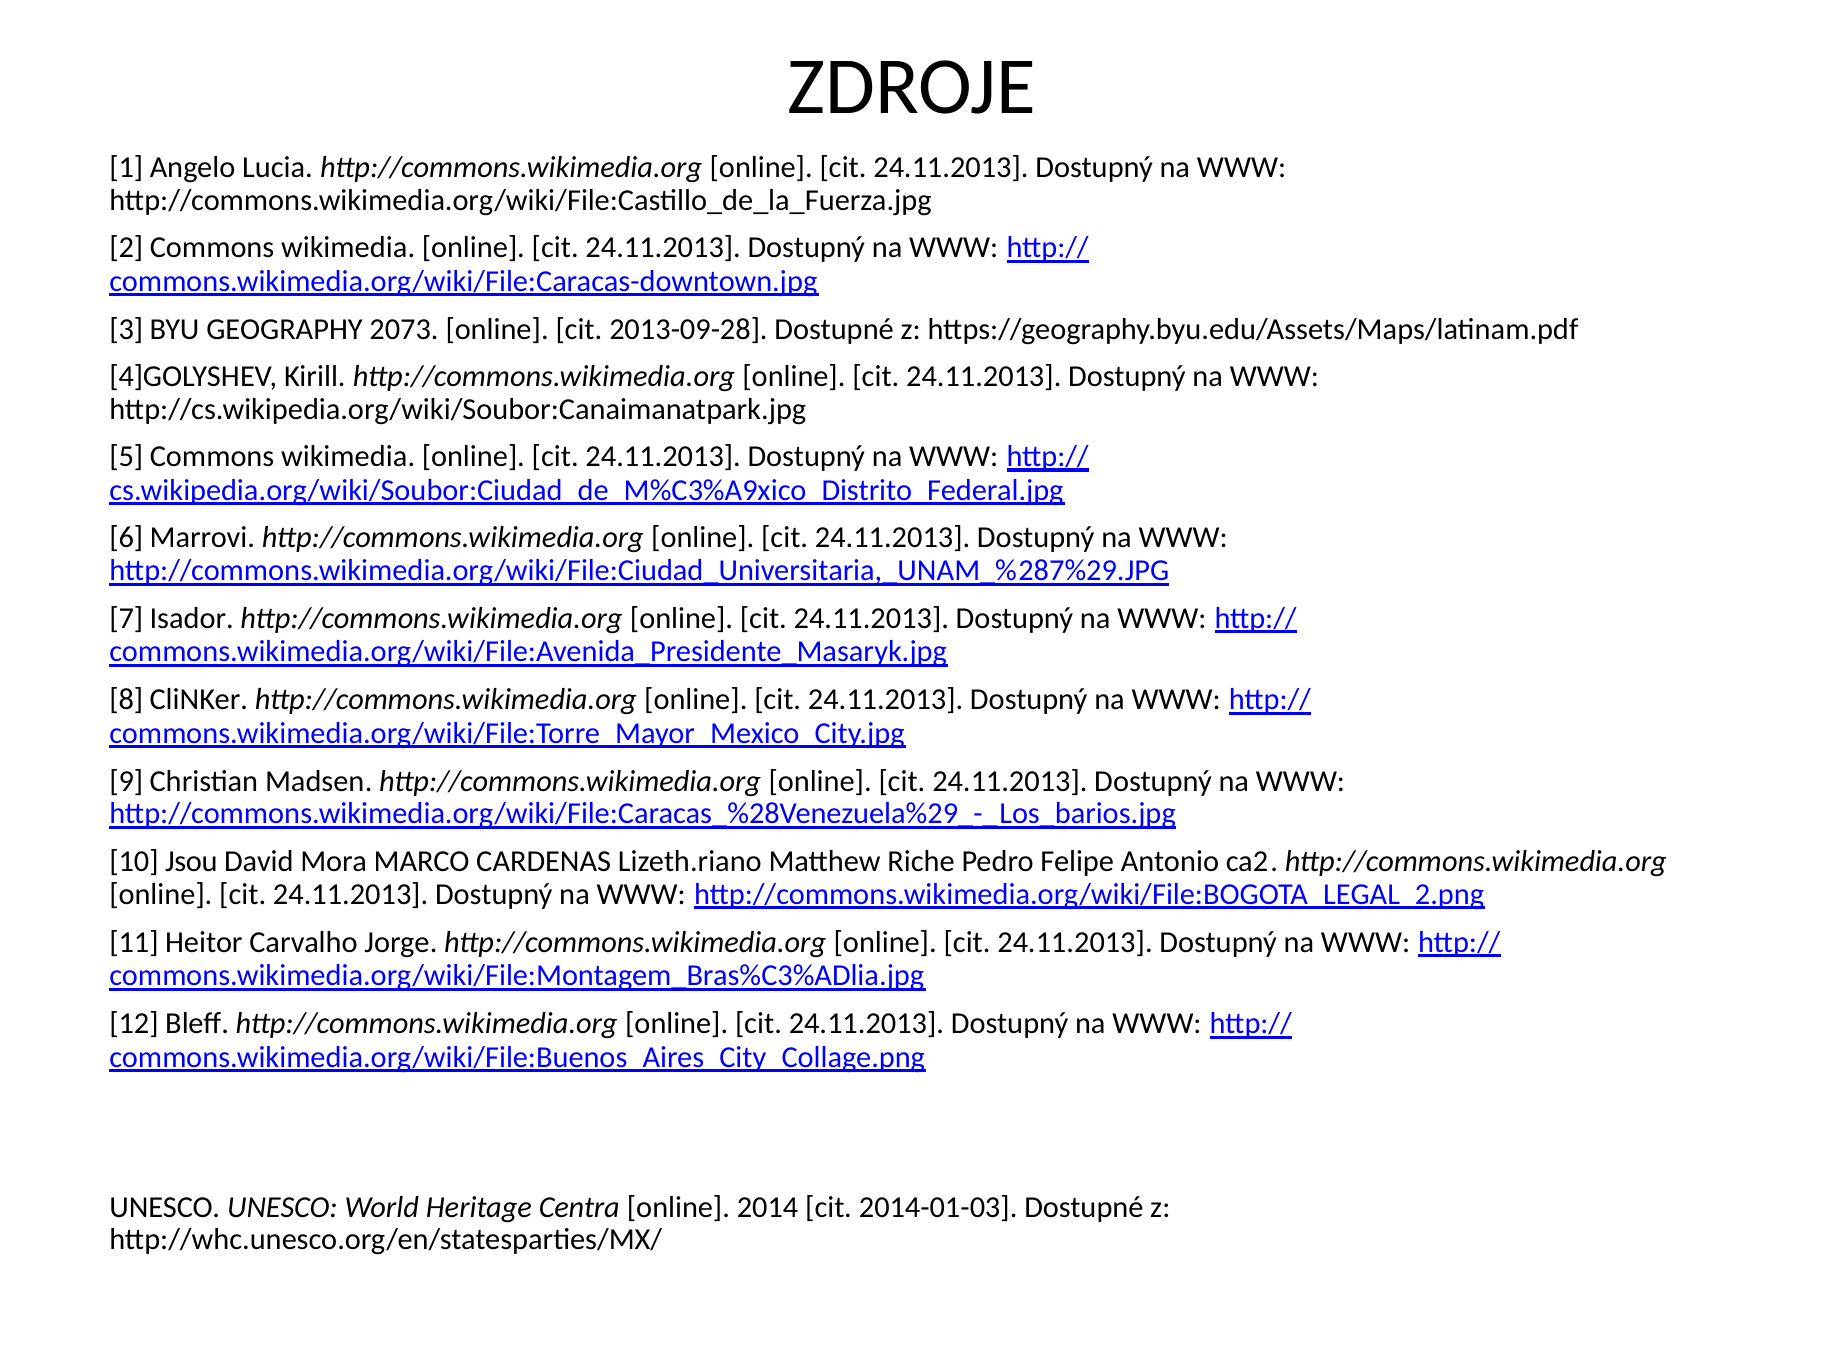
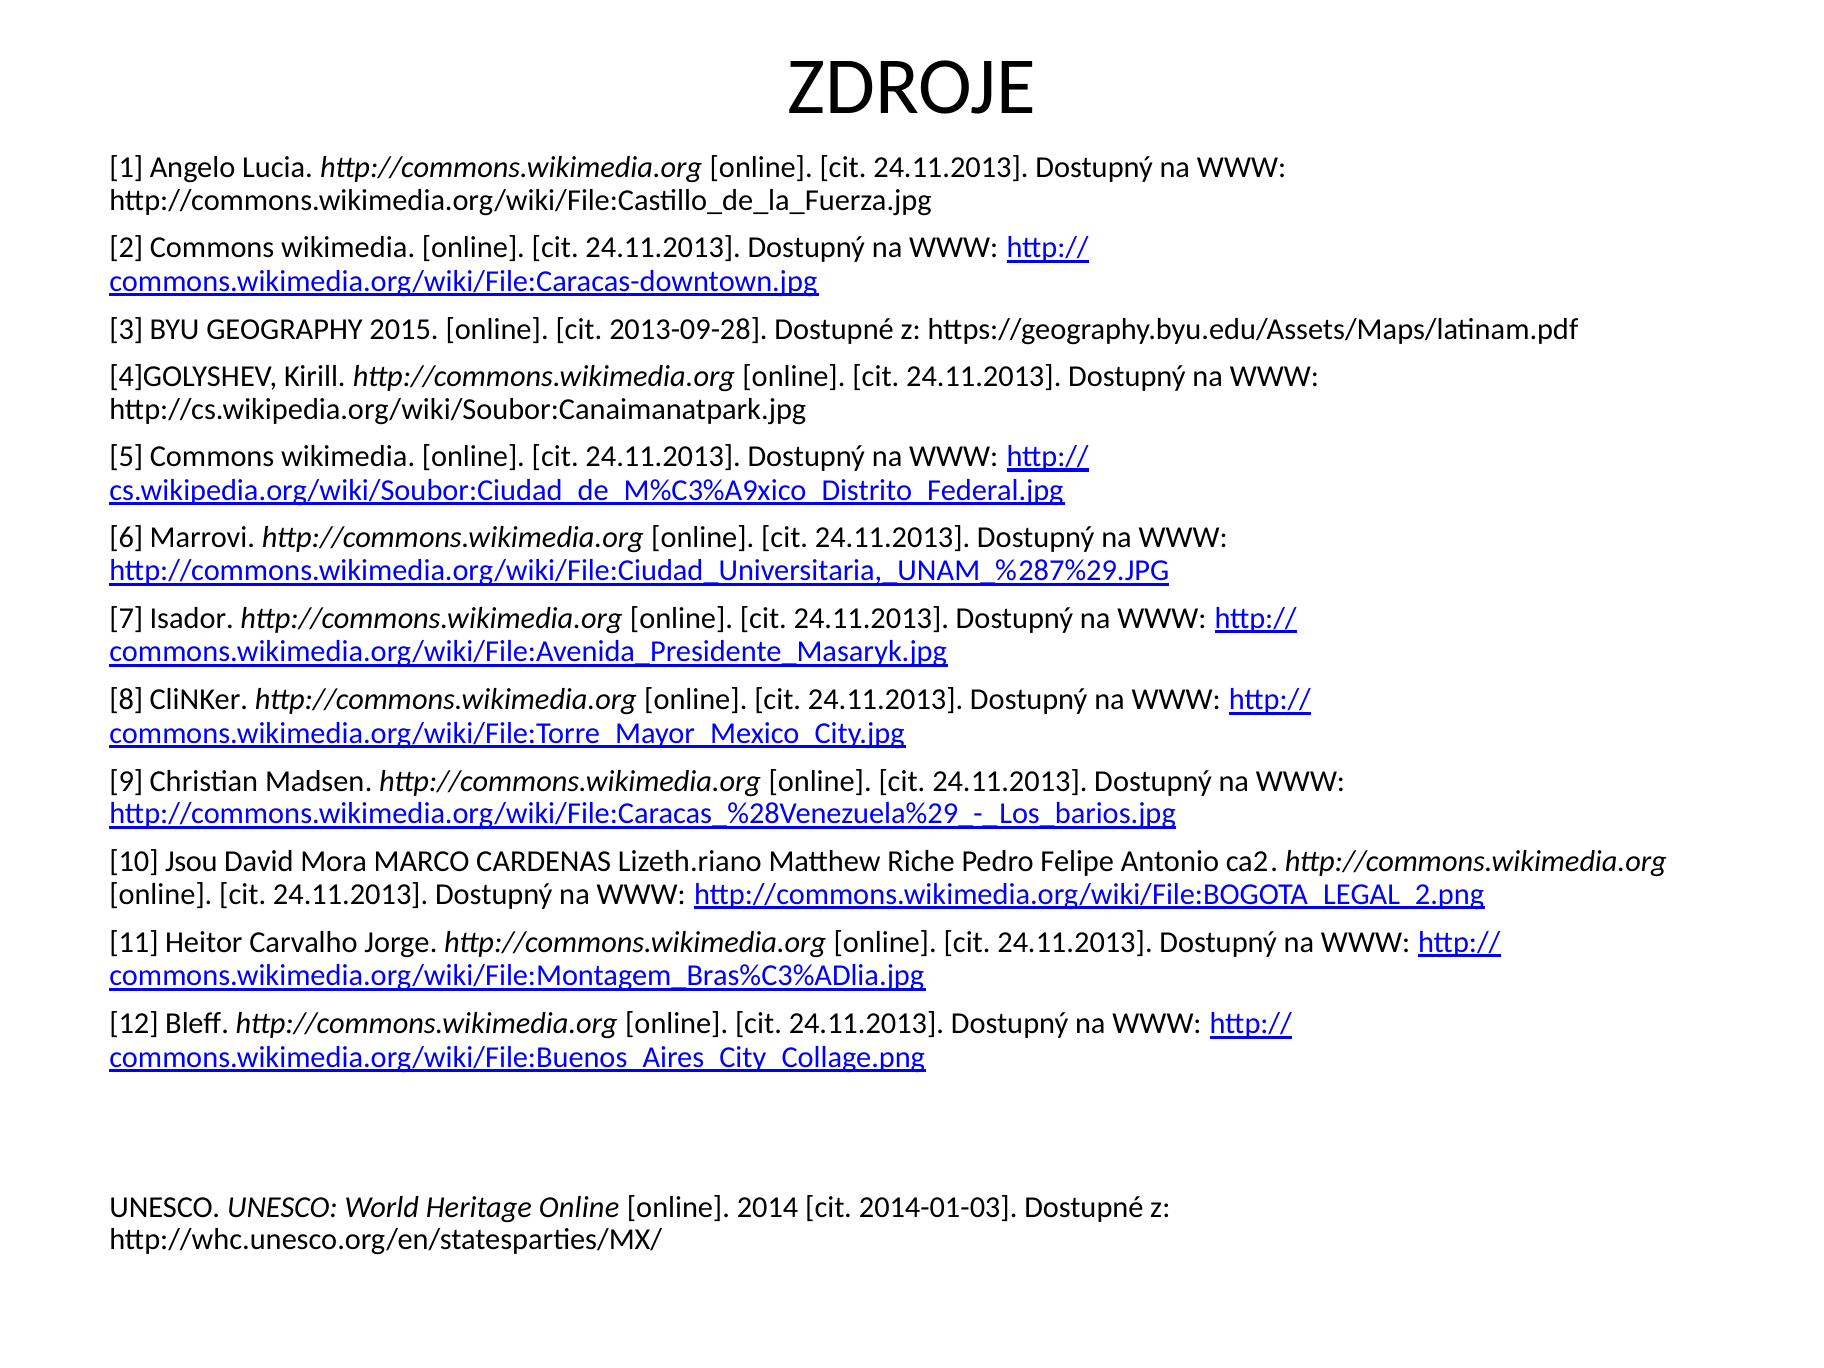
2073: 2073 -> 2015
Heritage Centra: Centra -> Online
